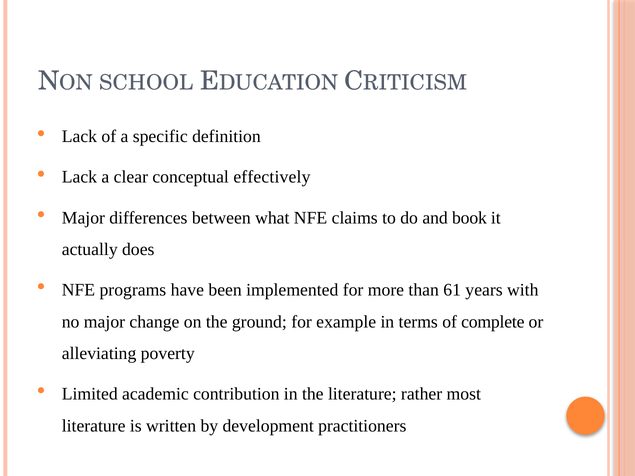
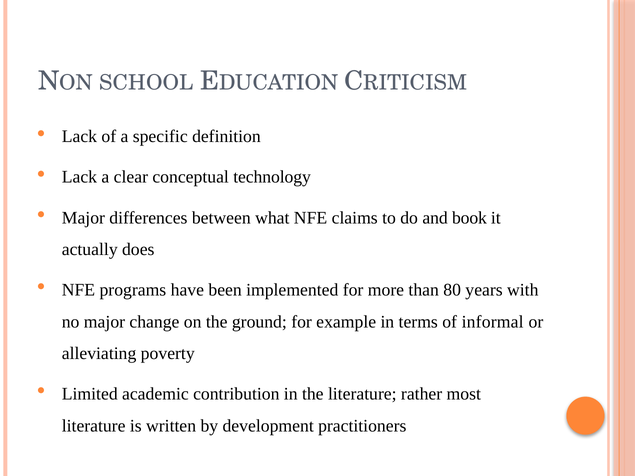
effectively: effectively -> technology
61: 61 -> 80
complete: complete -> informal
